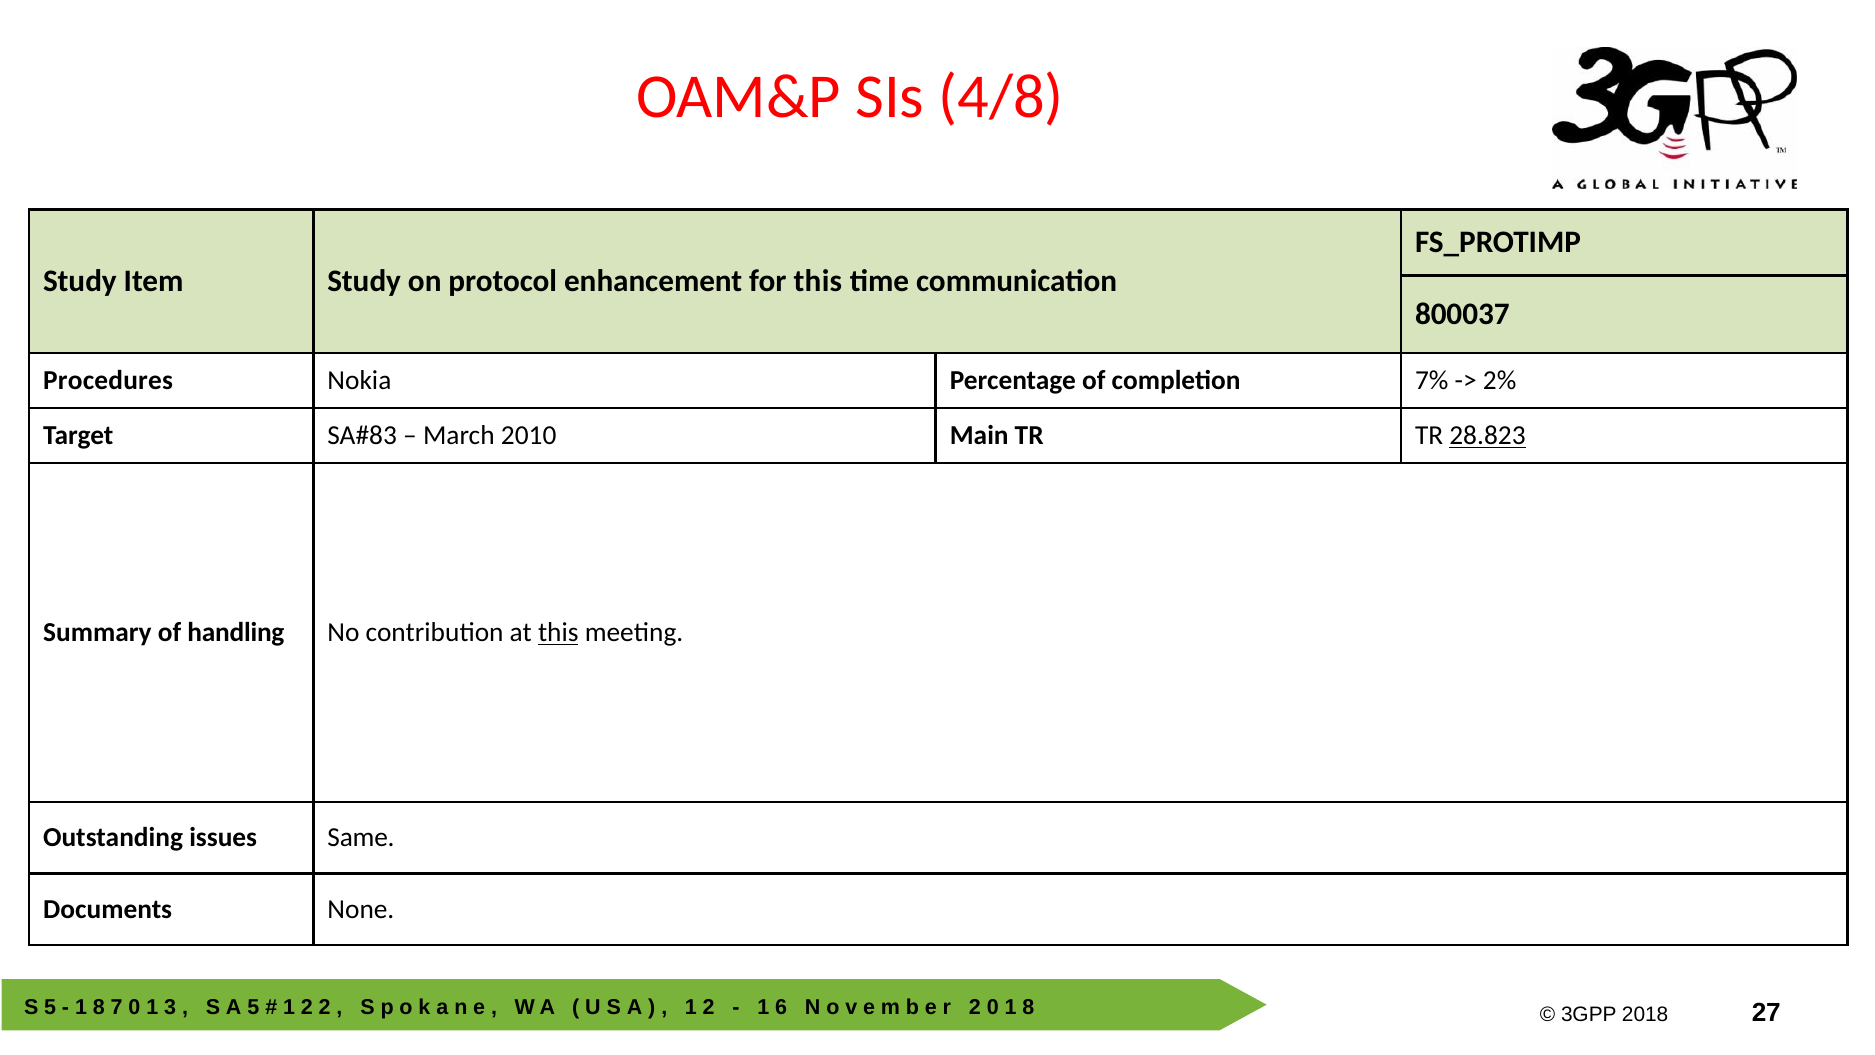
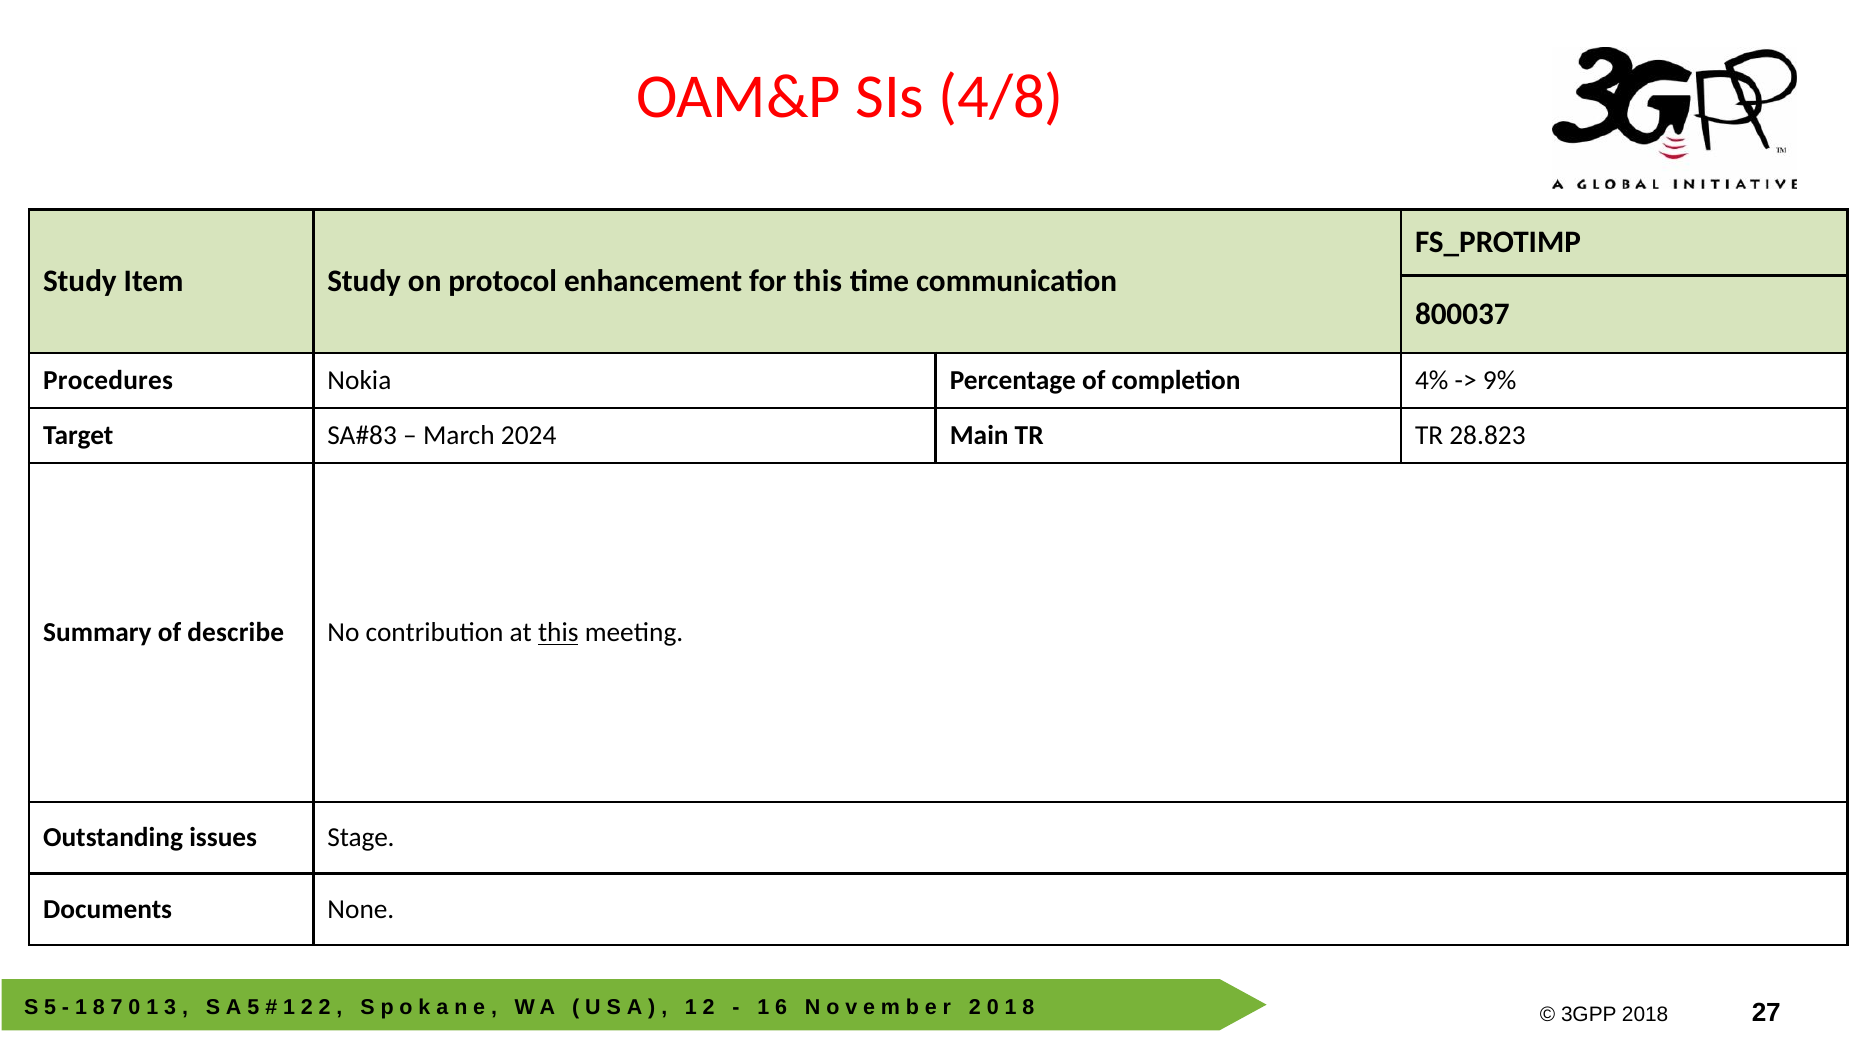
7%: 7% -> 4%
2%: 2% -> 9%
2010: 2010 -> 2024
28.823 underline: present -> none
handling: handling -> describe
Same: Same -> Stage
